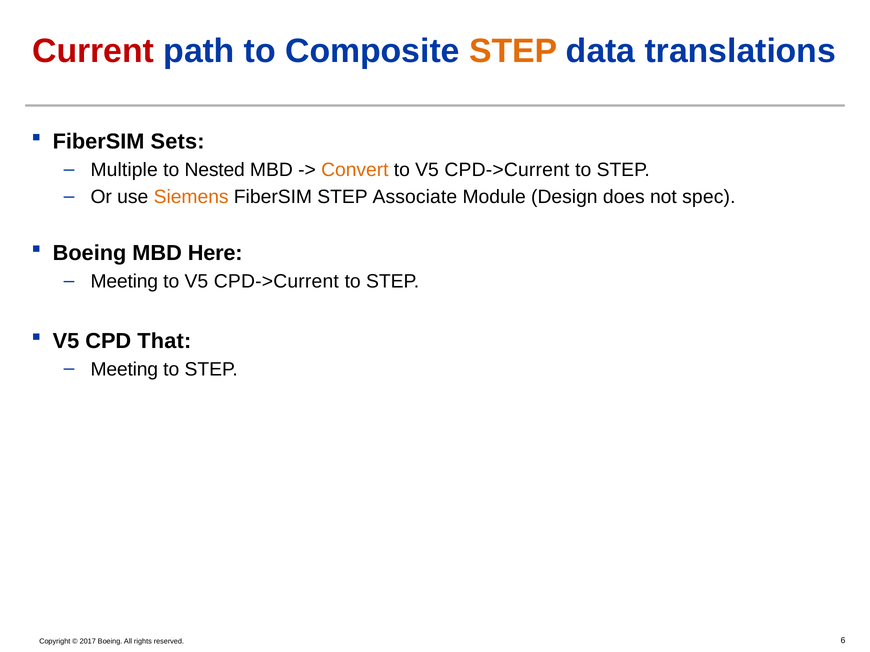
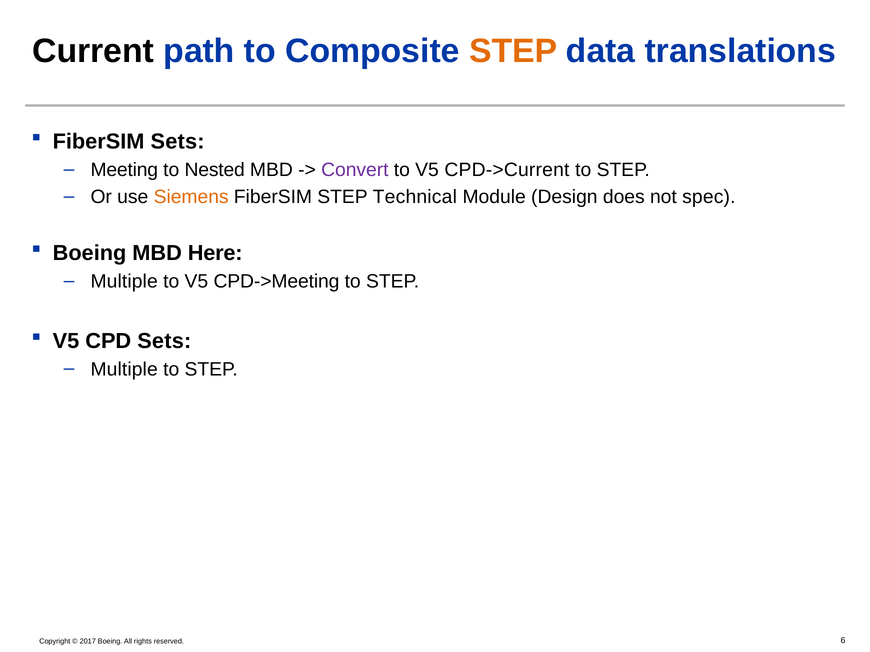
Current colour: red -> black
Multiple: Multiple -> Meeting
Convert colour: orange -> purple
Associate: Associate -> Technical
Meeting at (124, 282): Meeting -> Multiple
CPD->Current at (276, 282): CPD->Current -> CPD->Meeting
CPD That: That -> Sets
Meeting at (124, 370): Meeting -> Multiple
